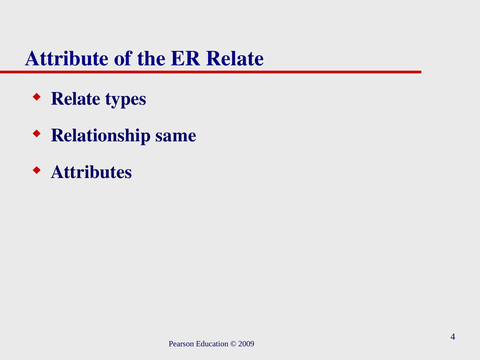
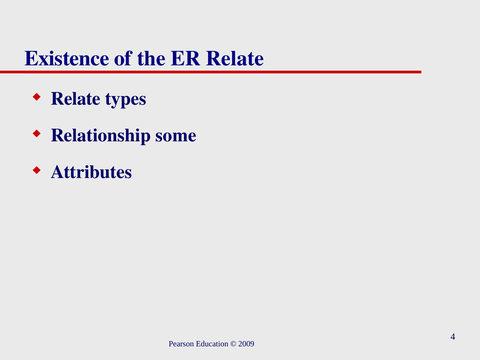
Attribute: Attribute -> Existence
same: same -> some
